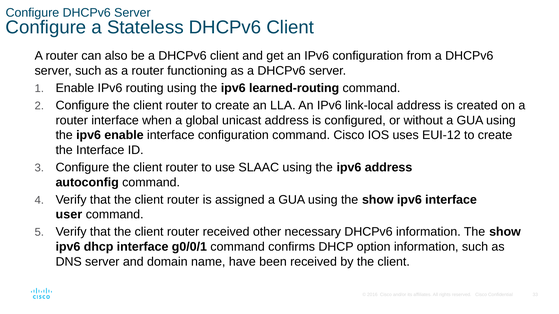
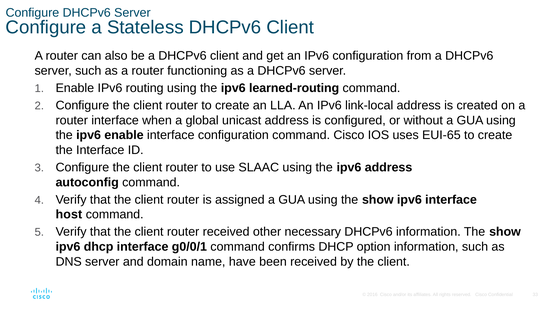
EUI-12: EUI-12 -> EUI-65
user: user -> host
